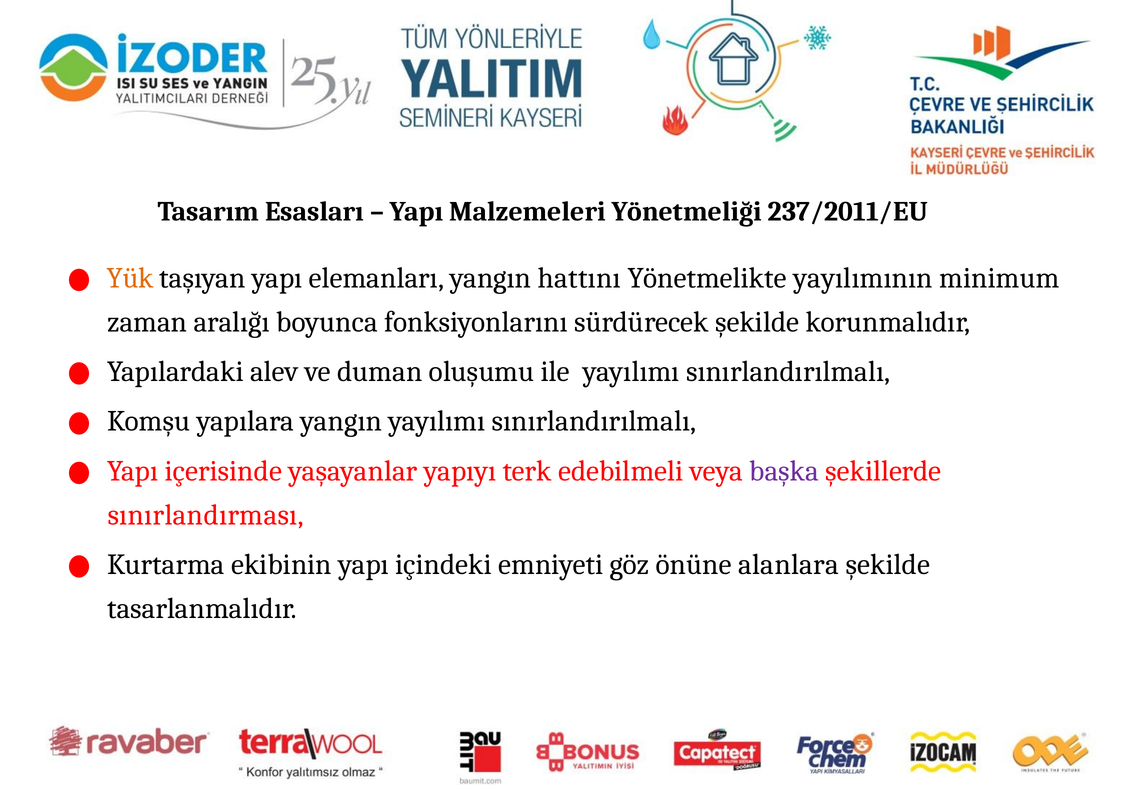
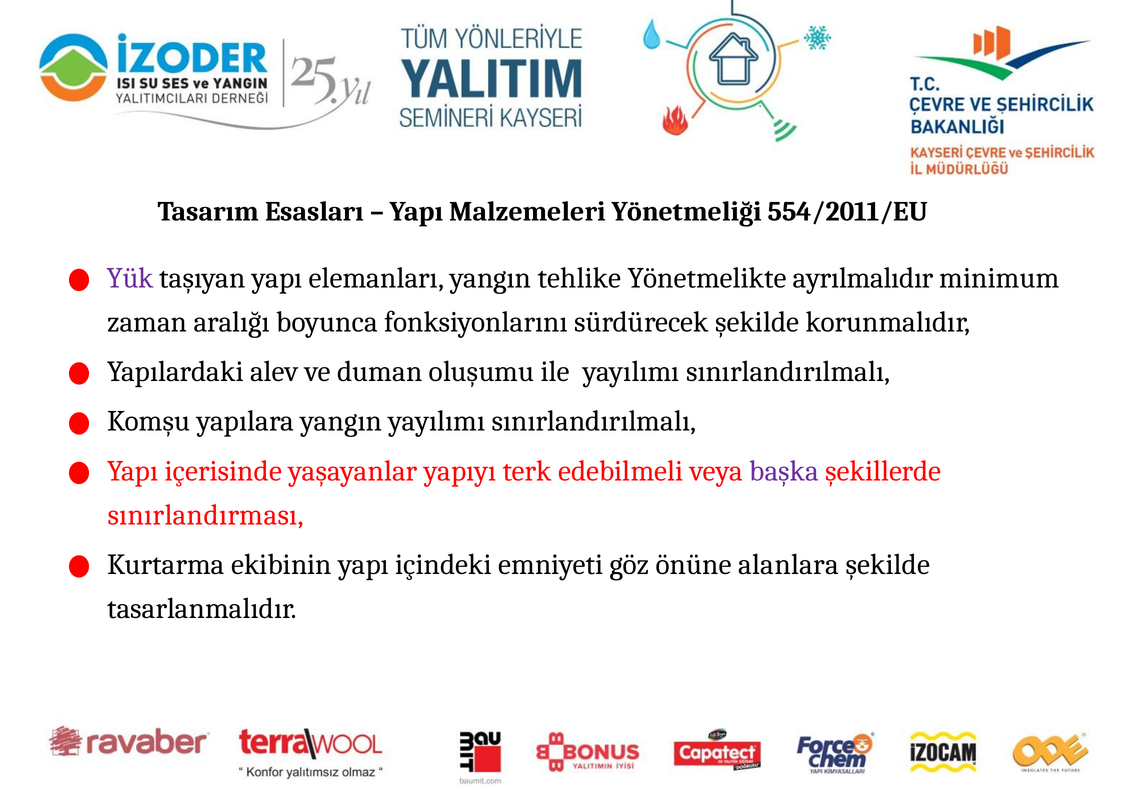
237/2011/EU: 237/2011/EU -> 554/2011/EU
Yük colour: orange -> purple
hattını: hattını -> tehlike
yayılımının: yayılımının -> ayrılmalıdır
